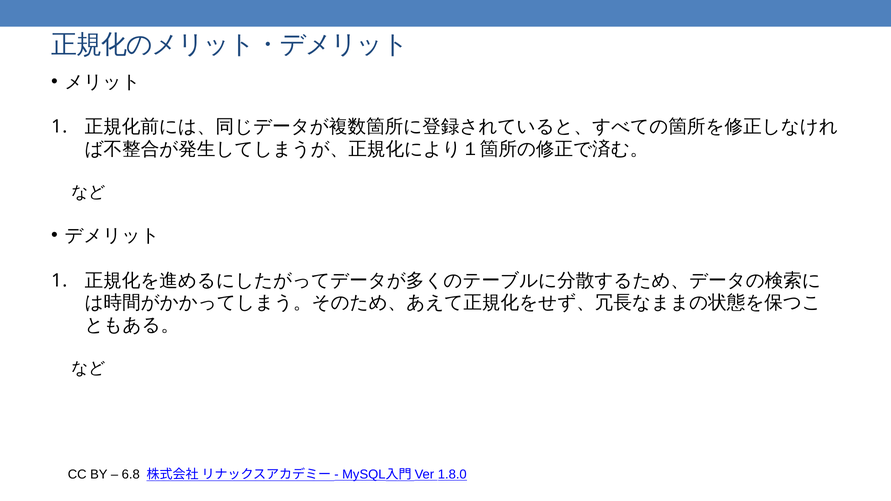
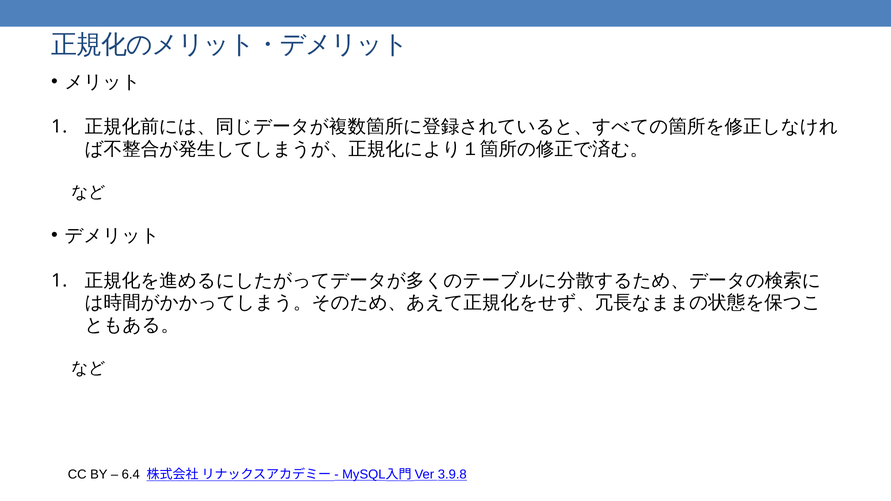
6.8: 6.8 -> 6.4
1.8.0: 1.8.0 -> 3.9.8
